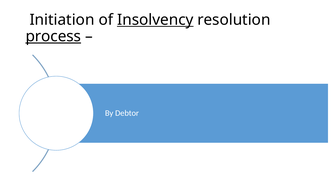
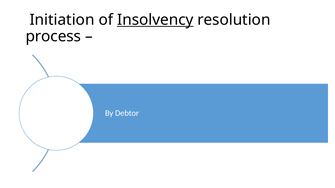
process underline: present -> none
